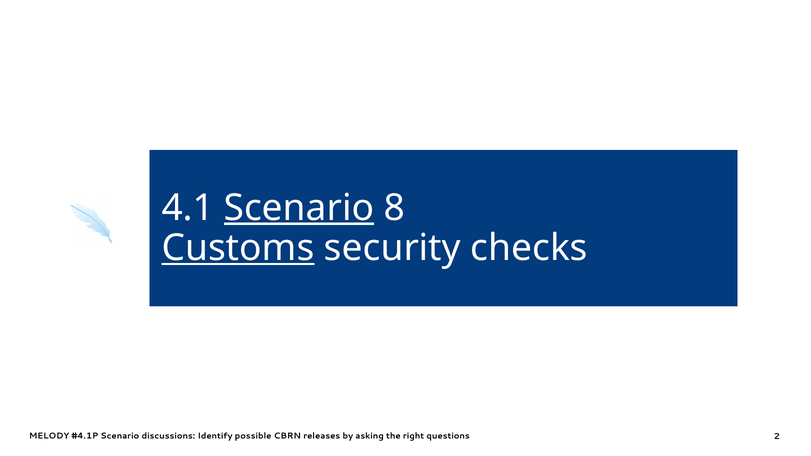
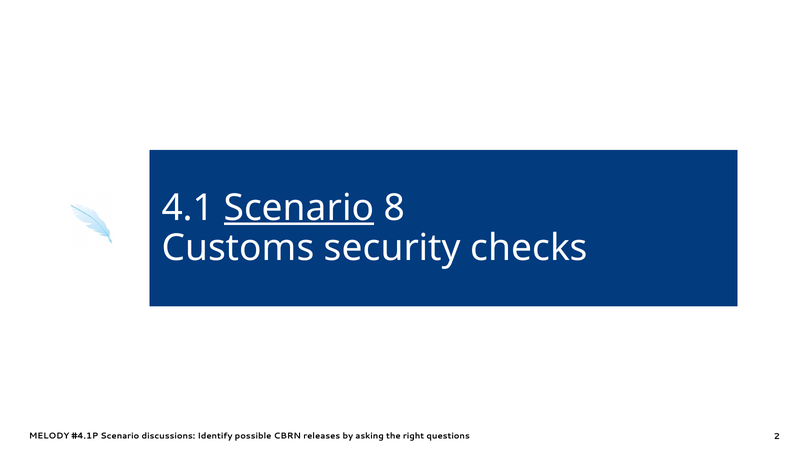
Customs underline: present -> none
